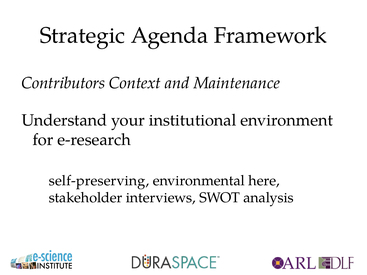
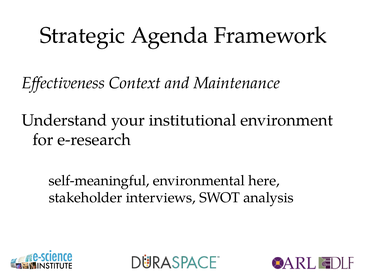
Contributors: Contributors -> Effectiveness
self-preserving: self-preserving -> self-meaningful
